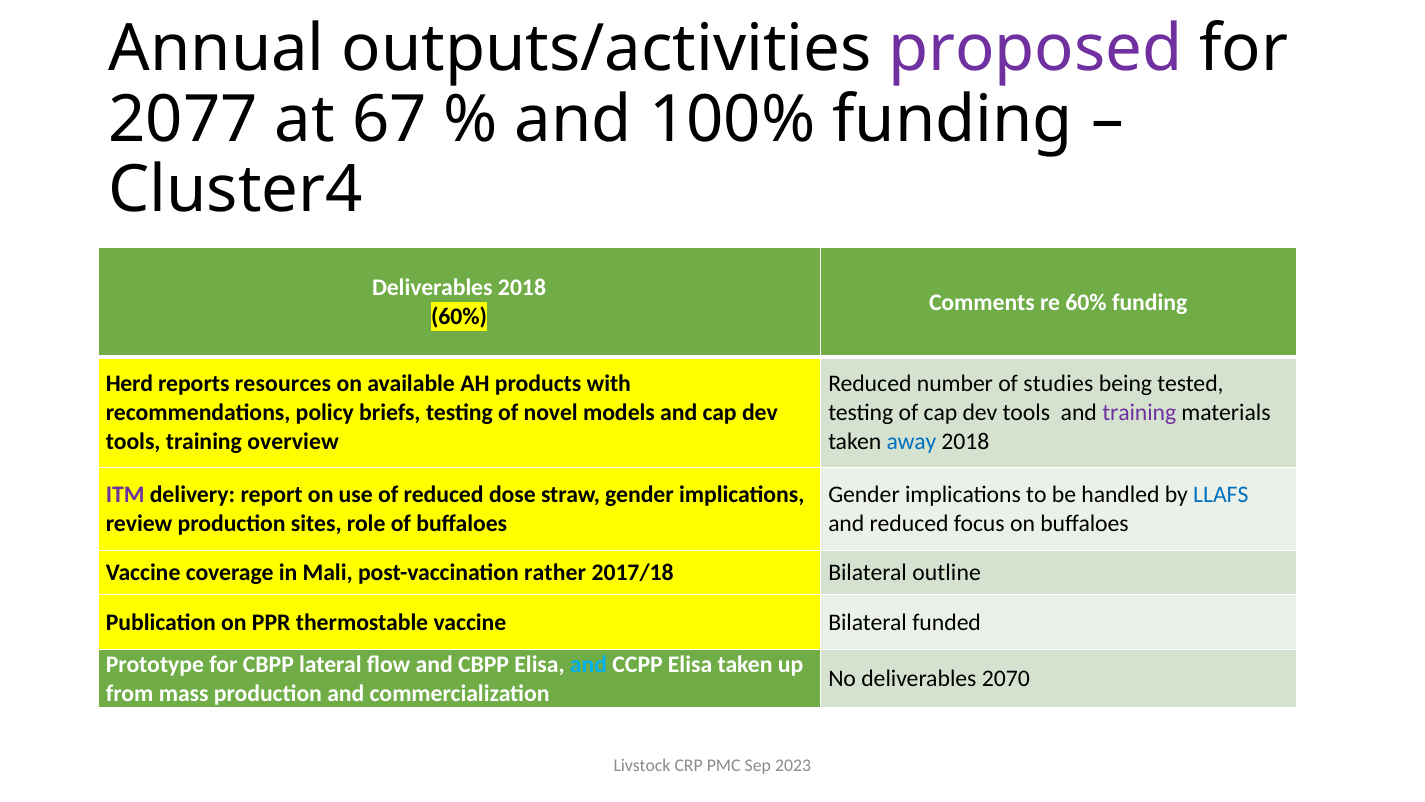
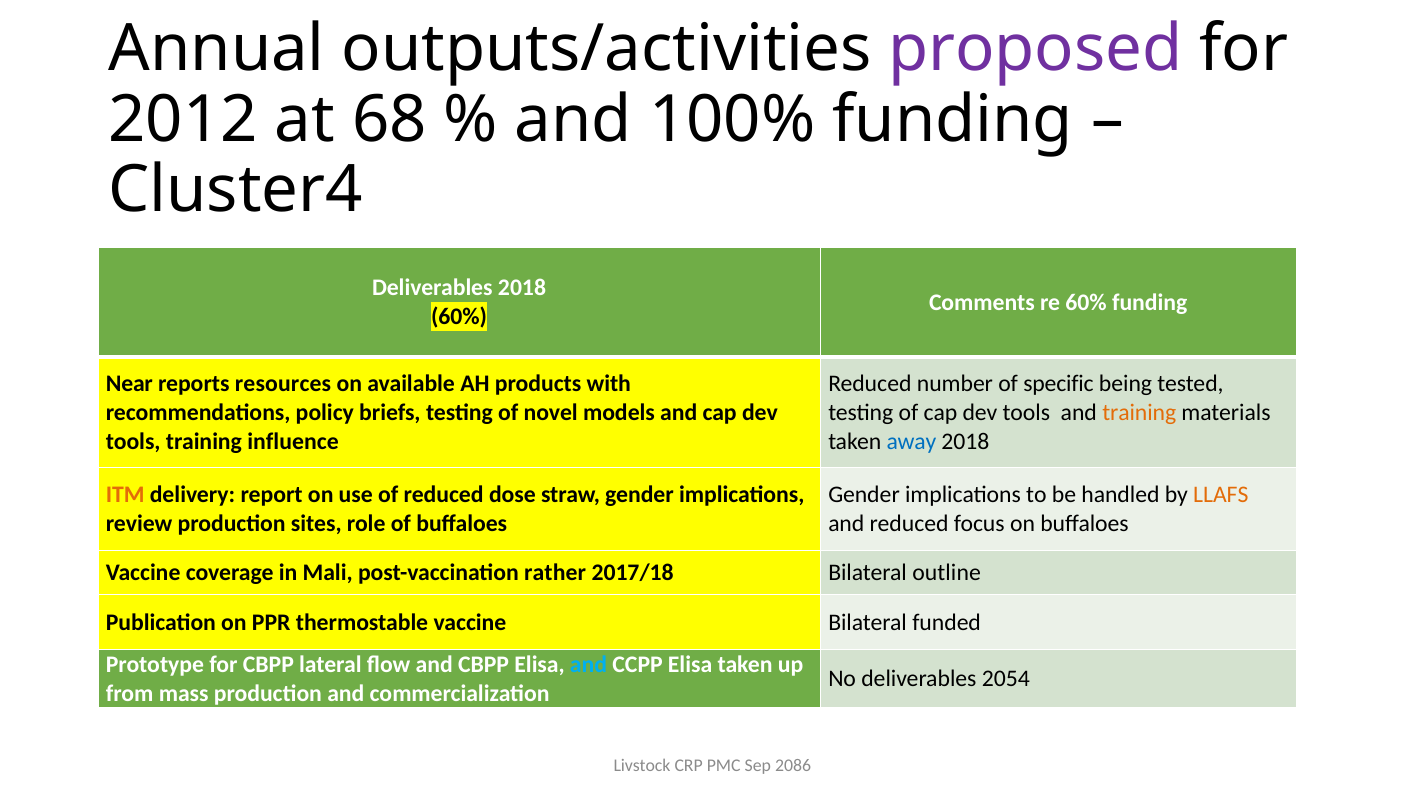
2077: 2077 -> 2012
67: 67 -> 68
Herd: Herd -> Near
studies: studies -> specific
training at (1139, 413) colour: purple -> orange
overview: overview -> influence
ITM colour: purple -> orange
LLAFS colour: blue -> orange
2070: 2070 -> 2054
2023: 2023 -> 2086
